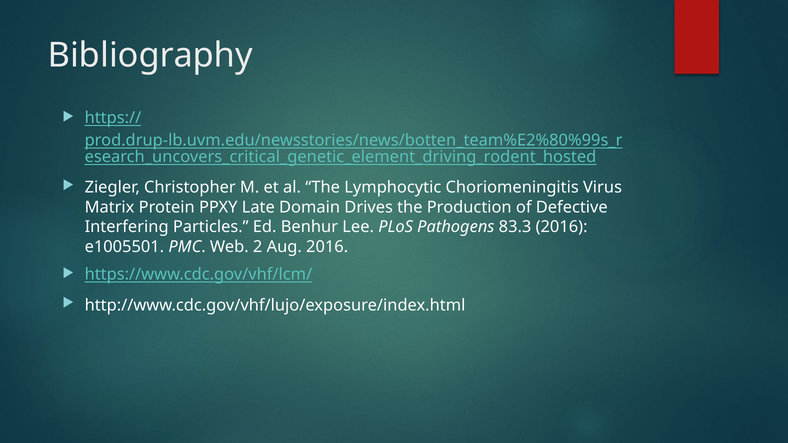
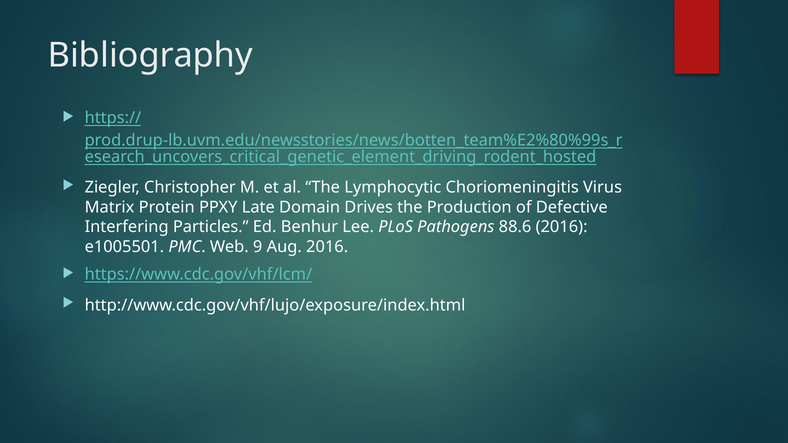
83.3: 83.3 -> 88.6
2: 2 -> 9
